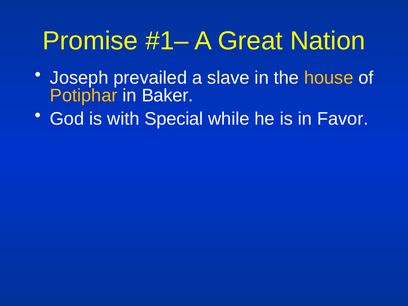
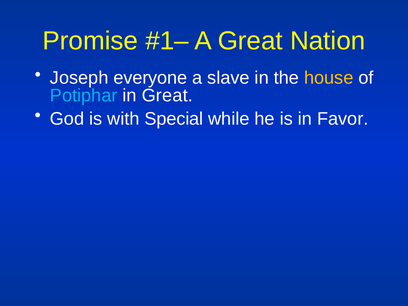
prevailed: prevailed -> everyone
Potiphar colour: yellow -> light blue
in Baker: Baker -> Great
